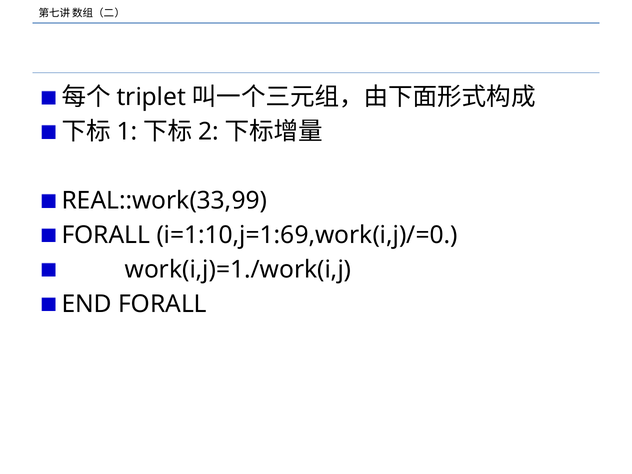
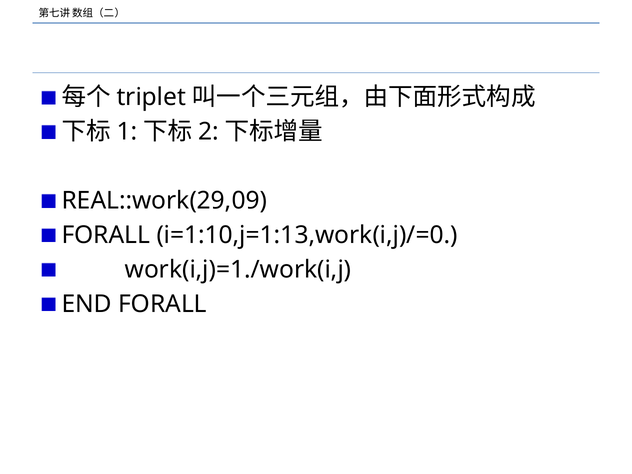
REAL::work(33,99: REAL::work(33,99 -> REAL::work(29,09
i=1:10,j=1:69,work(i,j)/=0: i=1:10,j=1:69,work(i,j)/=0 -> i=1:10,j=1:13,work(i,j)/=0
